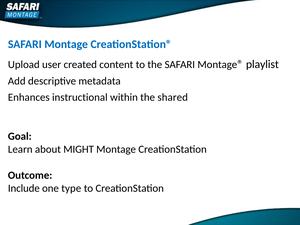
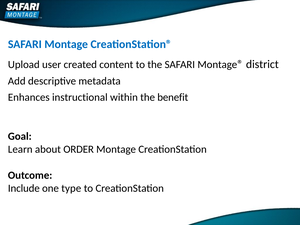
playlist: playlist -> district
shared: shared -> benefit
MIGHT: MIGHT -> ORDER
